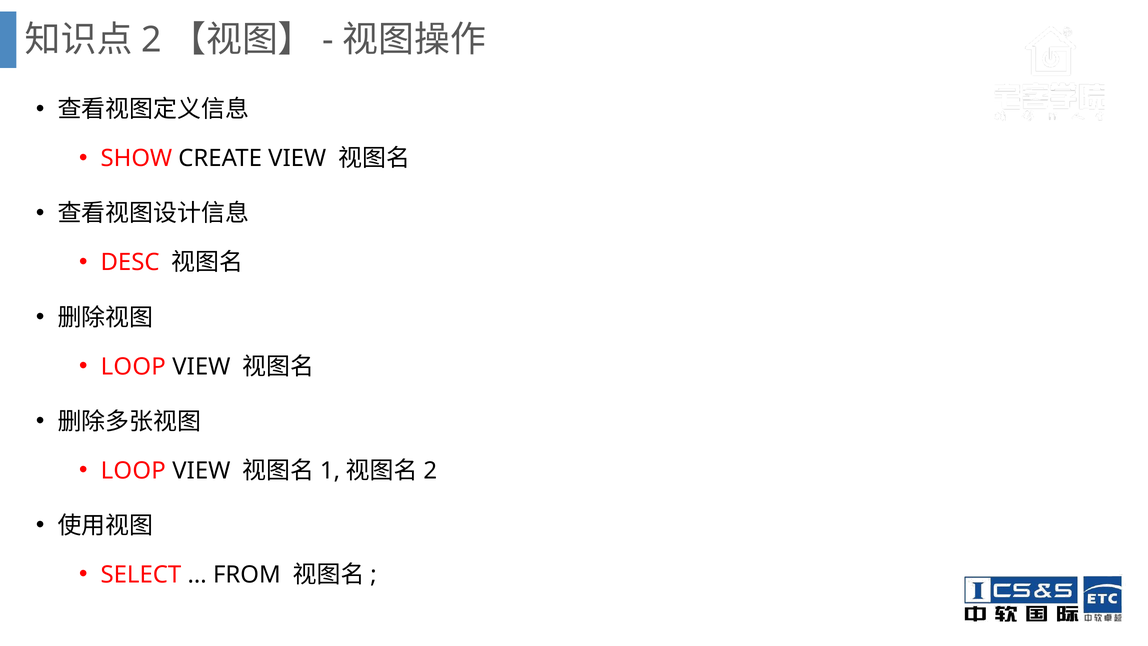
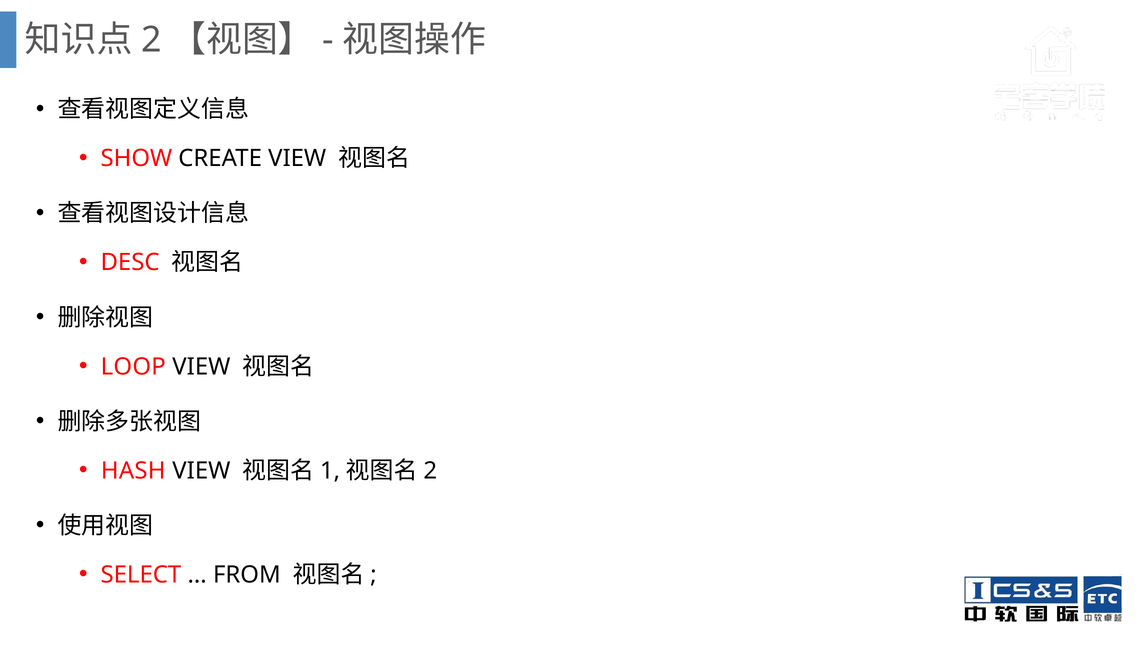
LOOP at (133, 471): LOOP -> HASH
